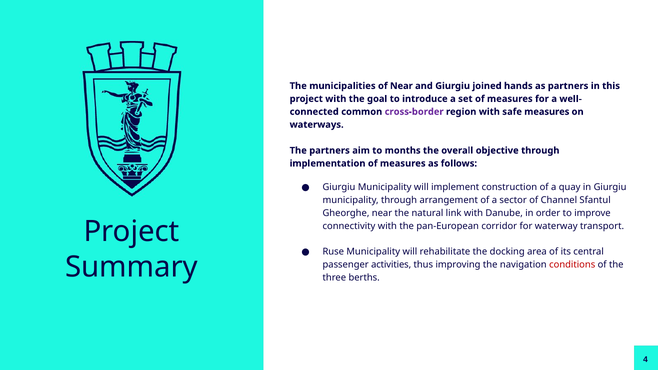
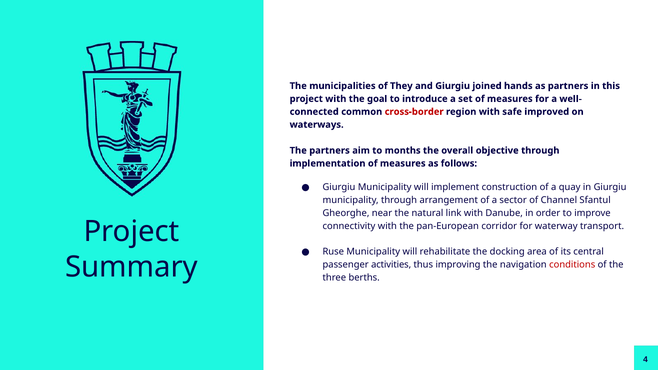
of Near: Near -> They
cross-border colour: purple -> red
safe measures: measures -> improved
